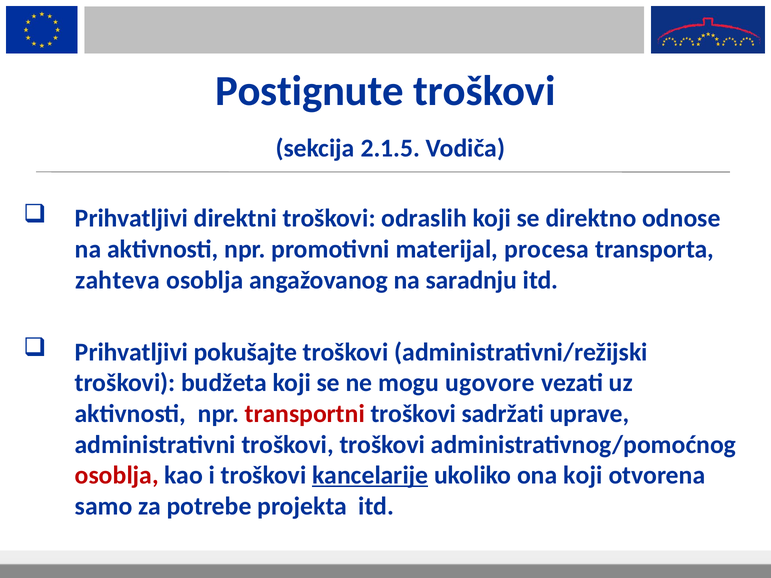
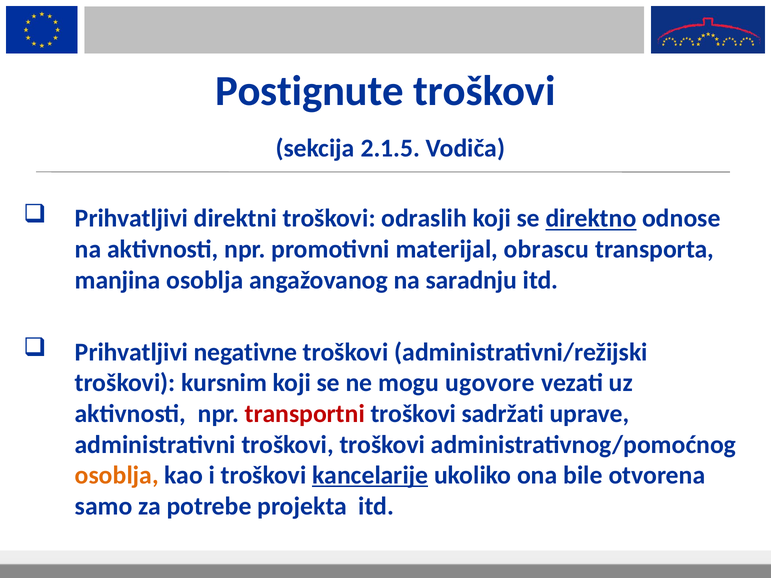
direktno underline: none -> present
procesa: procesa -> obrascu
zahteva: zahteva -> manjina
pokušajte: pokušajte -> negativne
budžeta: budžeta -> kursnim
osoblja at (117, 476) colour: red -> orange
ona koji: koji -> bile
